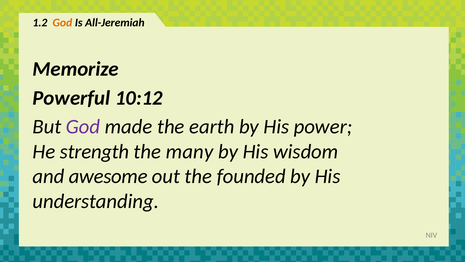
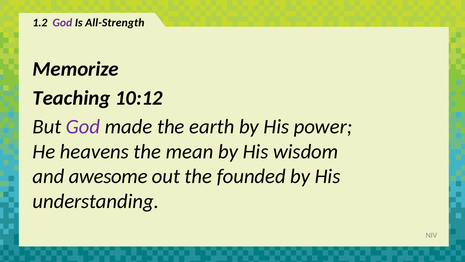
God at (62, 23) colour: orange -> purple
All-Jeremiah: All-Jeremiah -> All-Strength
Powerful: Powerful -> Teaching
strength: strength -> heavens
many: many -> mean
